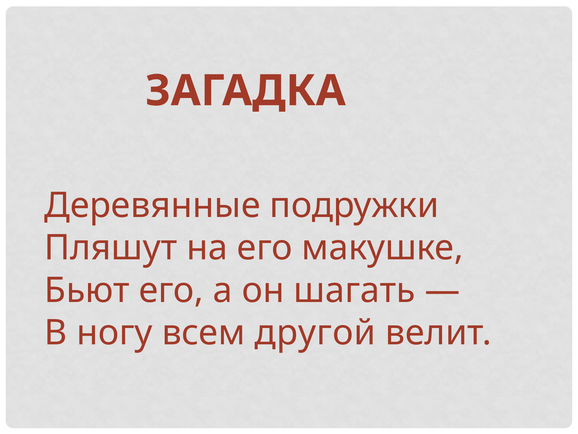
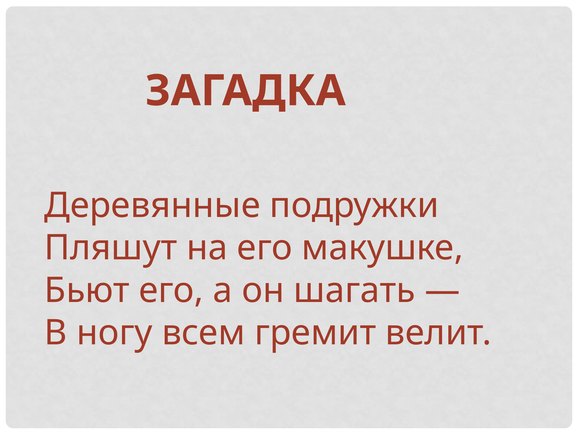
другой: другой -> гремит
